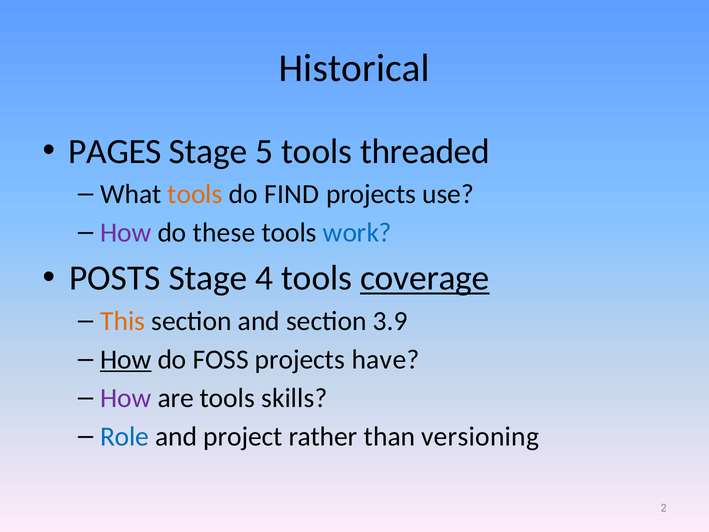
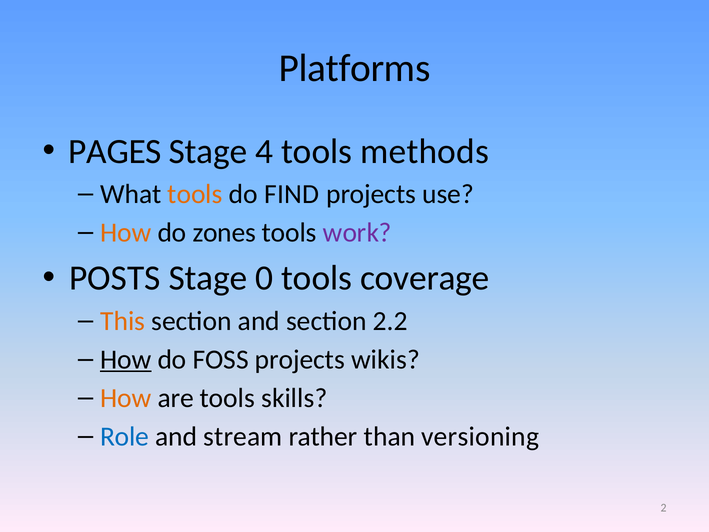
Historical: Historical -> Platforms
5: 5 -> 4
threaded: threaded -> methods
How at (126, 233) colour: purple -> orange
these: these -> zones
work colour: blue -> purple
4: 4 -> 0
coverage underline: present -> none
3.9: 3.9 -> 2.2
have: have -> wikis
How at (126, 398) colour: purple -> orange
project: project -> stream
